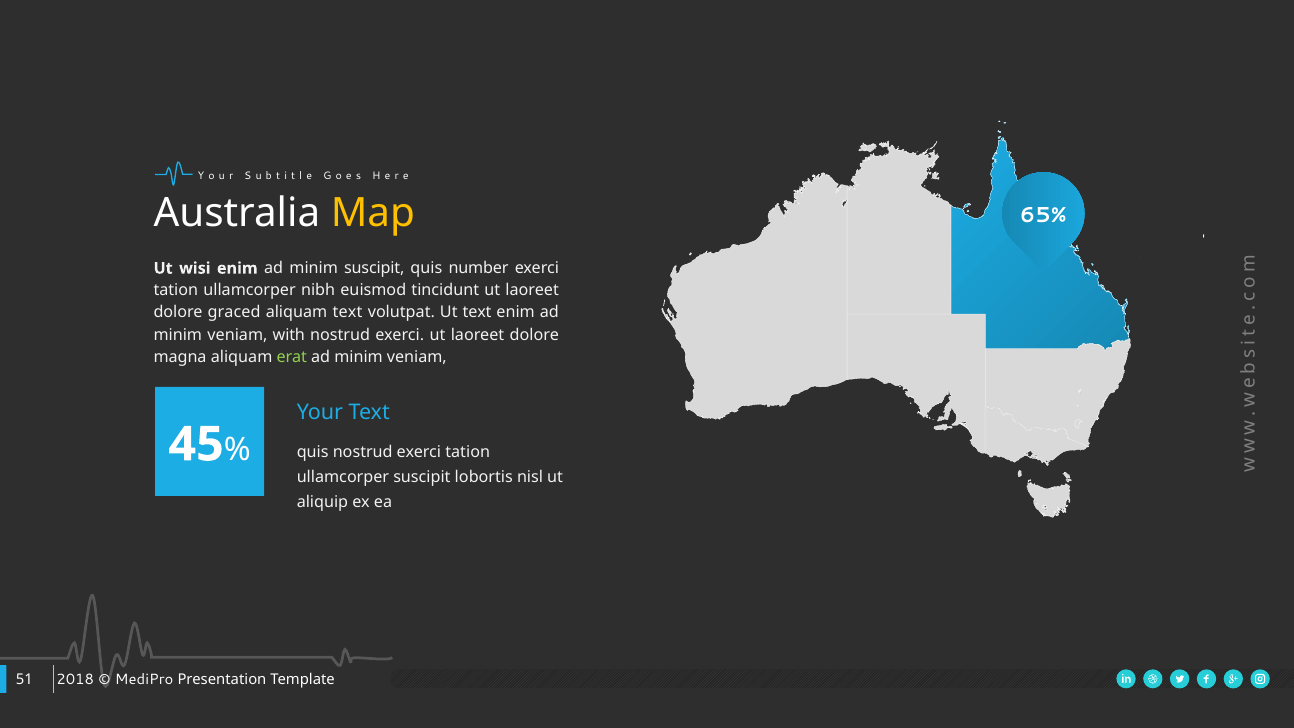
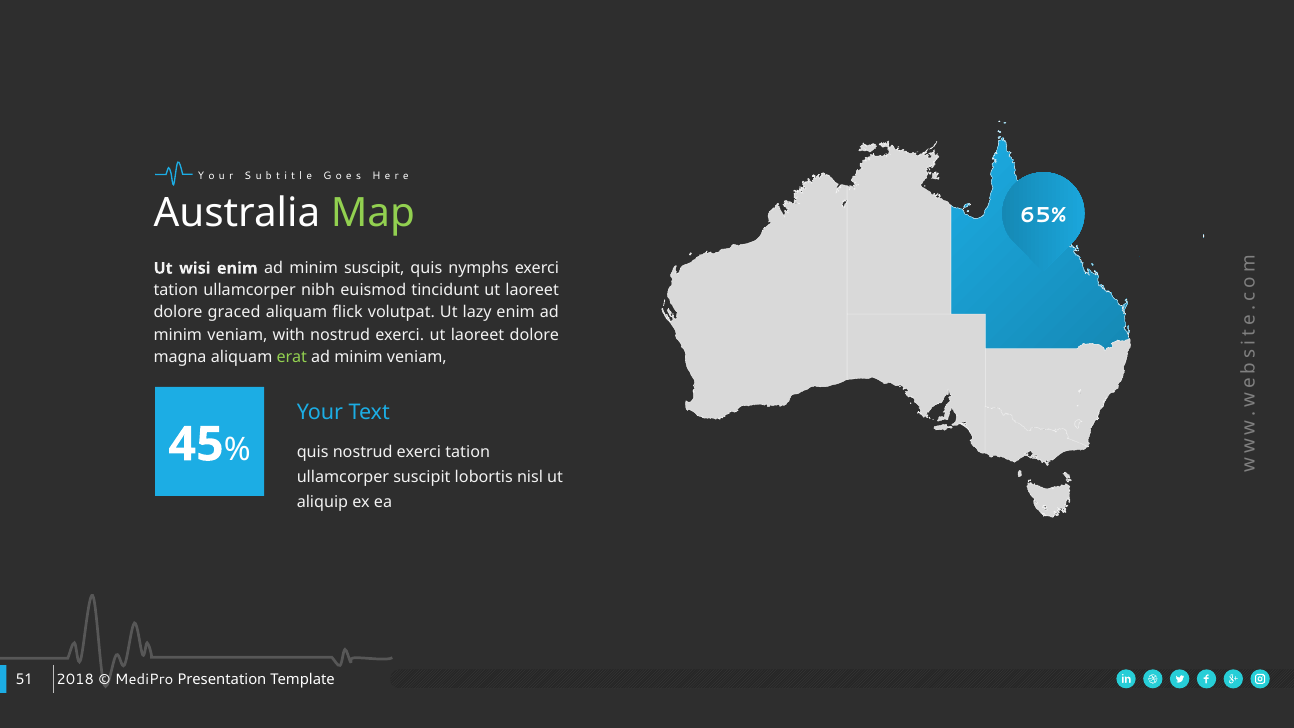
Map colour: yellow -> light green
number: number -> nymphs
aliquam text: text -> flick
Ut text: text -> lazy
